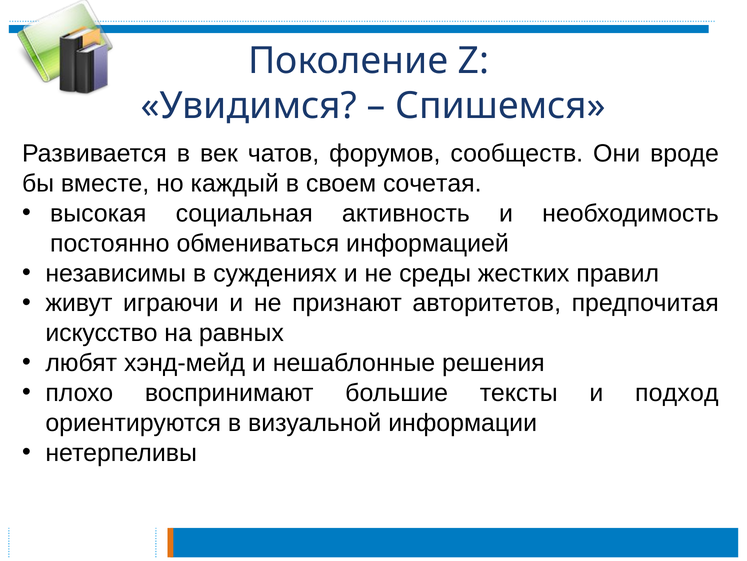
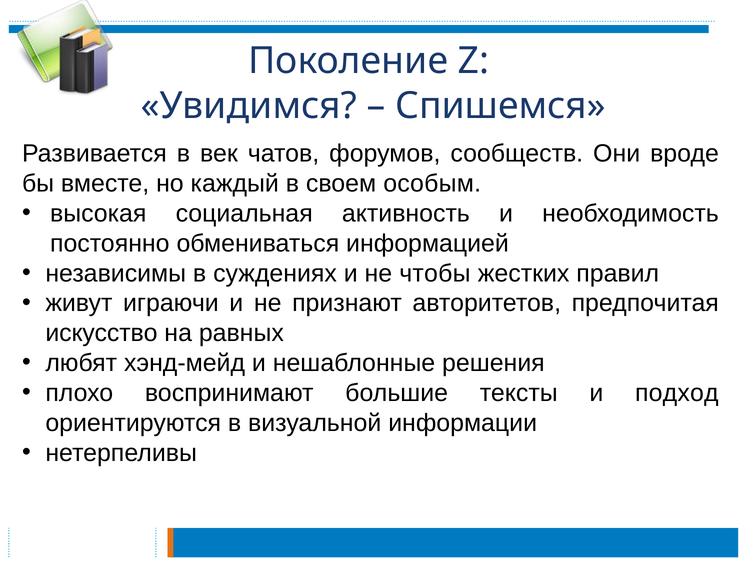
сочетая: сочетая -> особым
среды: среды -> чтобы
